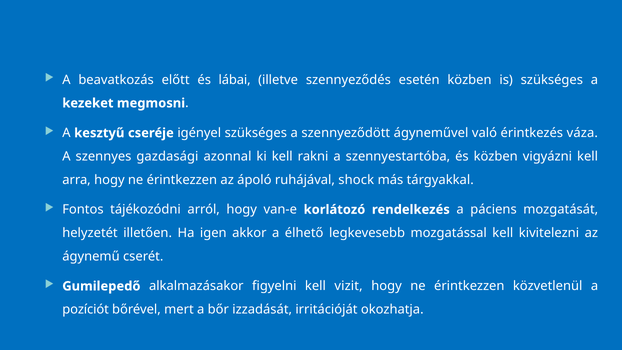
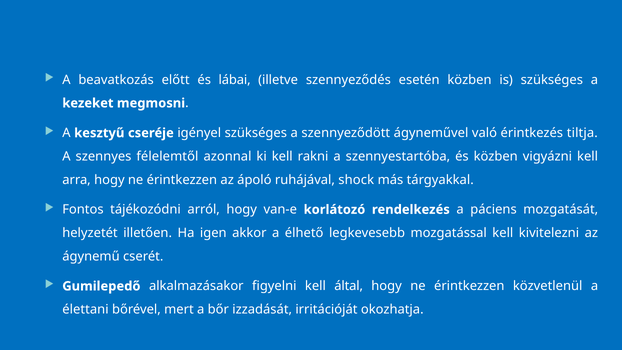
váza: váza -> tiltja
gazdasági: gazdasági -> félelemtől
vizit: vizit -> által
pozíciót: pozíciót -> élettani
